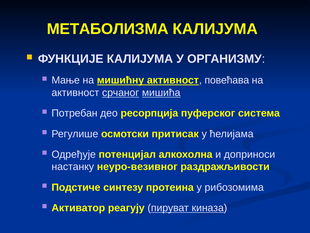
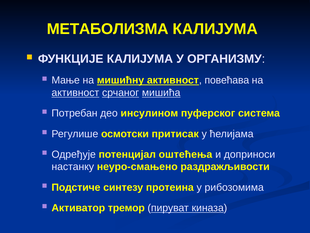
активност at (75, 93) underline: none -> present
ресорпција: ресорпција -> инсулином
алкохолна: алкохолна -> оштећења
неуро-везивног: неуро-везивног -> неуро-смањено
реагују: реагују -> тремор
